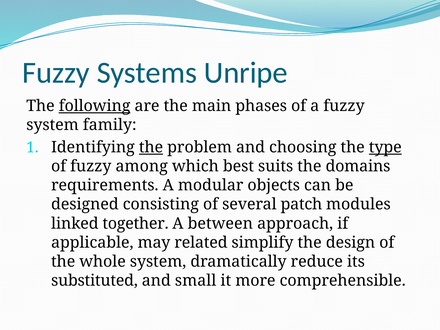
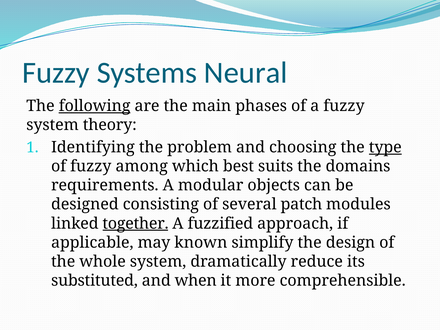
Unripe: Unripe -> Neural
family: family -> theory
the at (151, 147) underline: present -> none
together underline: none -> present
between: between -> fuzzified
related: related -> known
small: small -> when
